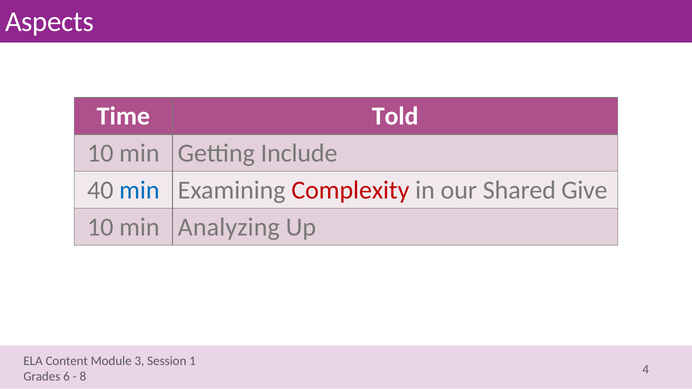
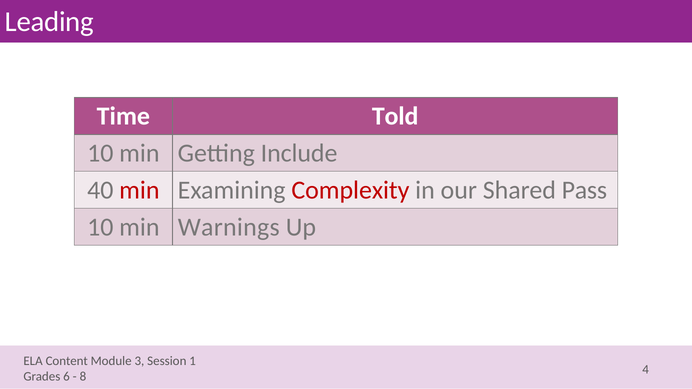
Aspects: Aspects -> Leading
min at (139, 190) colour: blue -> red
Give: Give -> Pass
Analyzing: Analyzing -> Warnings
